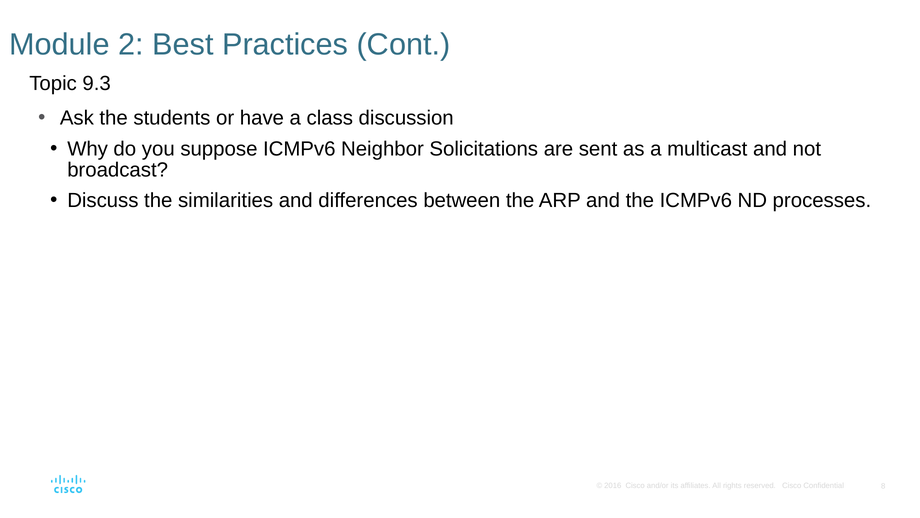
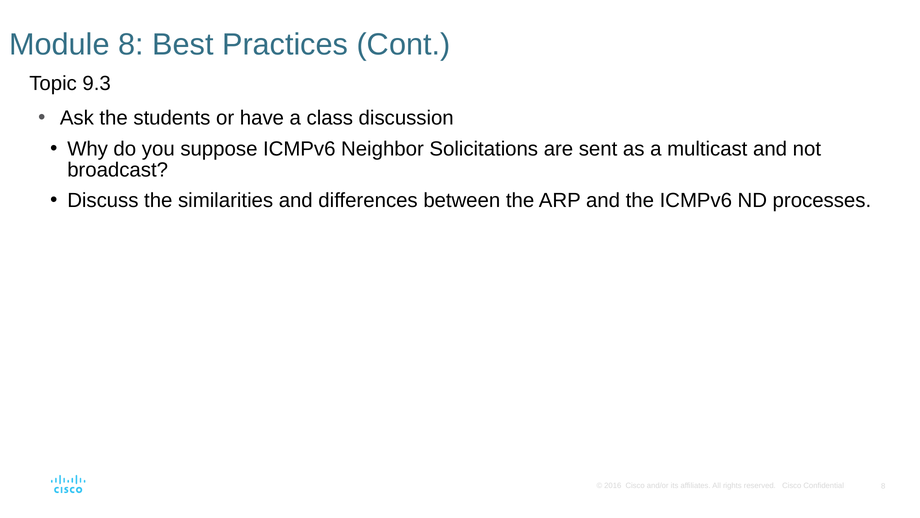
Module 2: 2 -> 8
